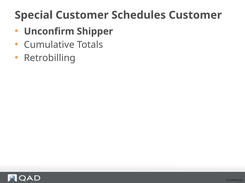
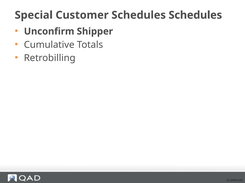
Schedules Customer: Customer -> Schedules
